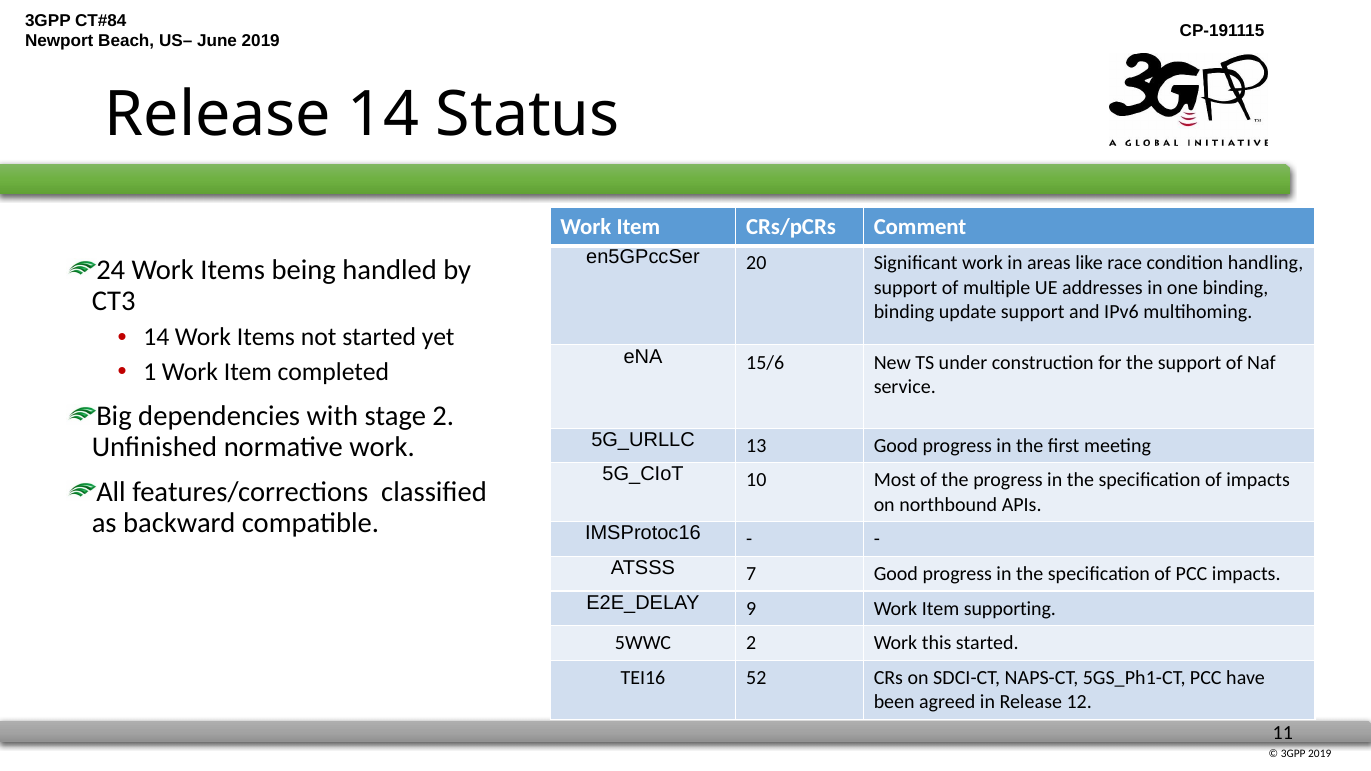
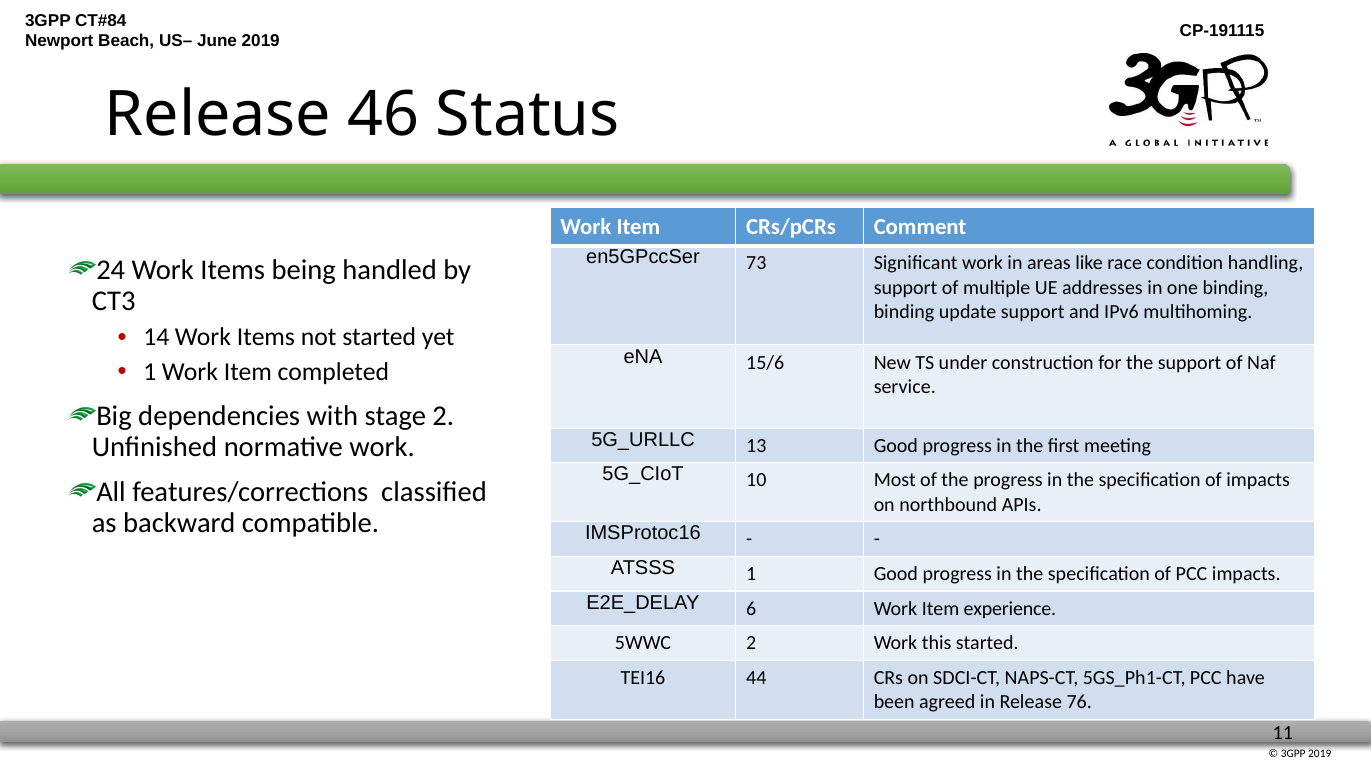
Release 14: 14 -> 46
20: 20 -> 73
ATSSS 7: 7 -> 1
9: 9 -> 6
supporting: supporting -> experience
52: 52 -> 44
12: 12 -> 76
